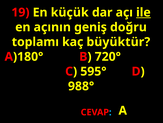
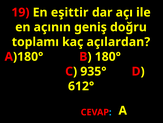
küçük: küçük -> eşittir
ile underline: present -> none
büyüktür: büyüktür -> açılardan
720°: 720° -> 180°
595°: 595° -> 935°
988°: 988° -> 612°
